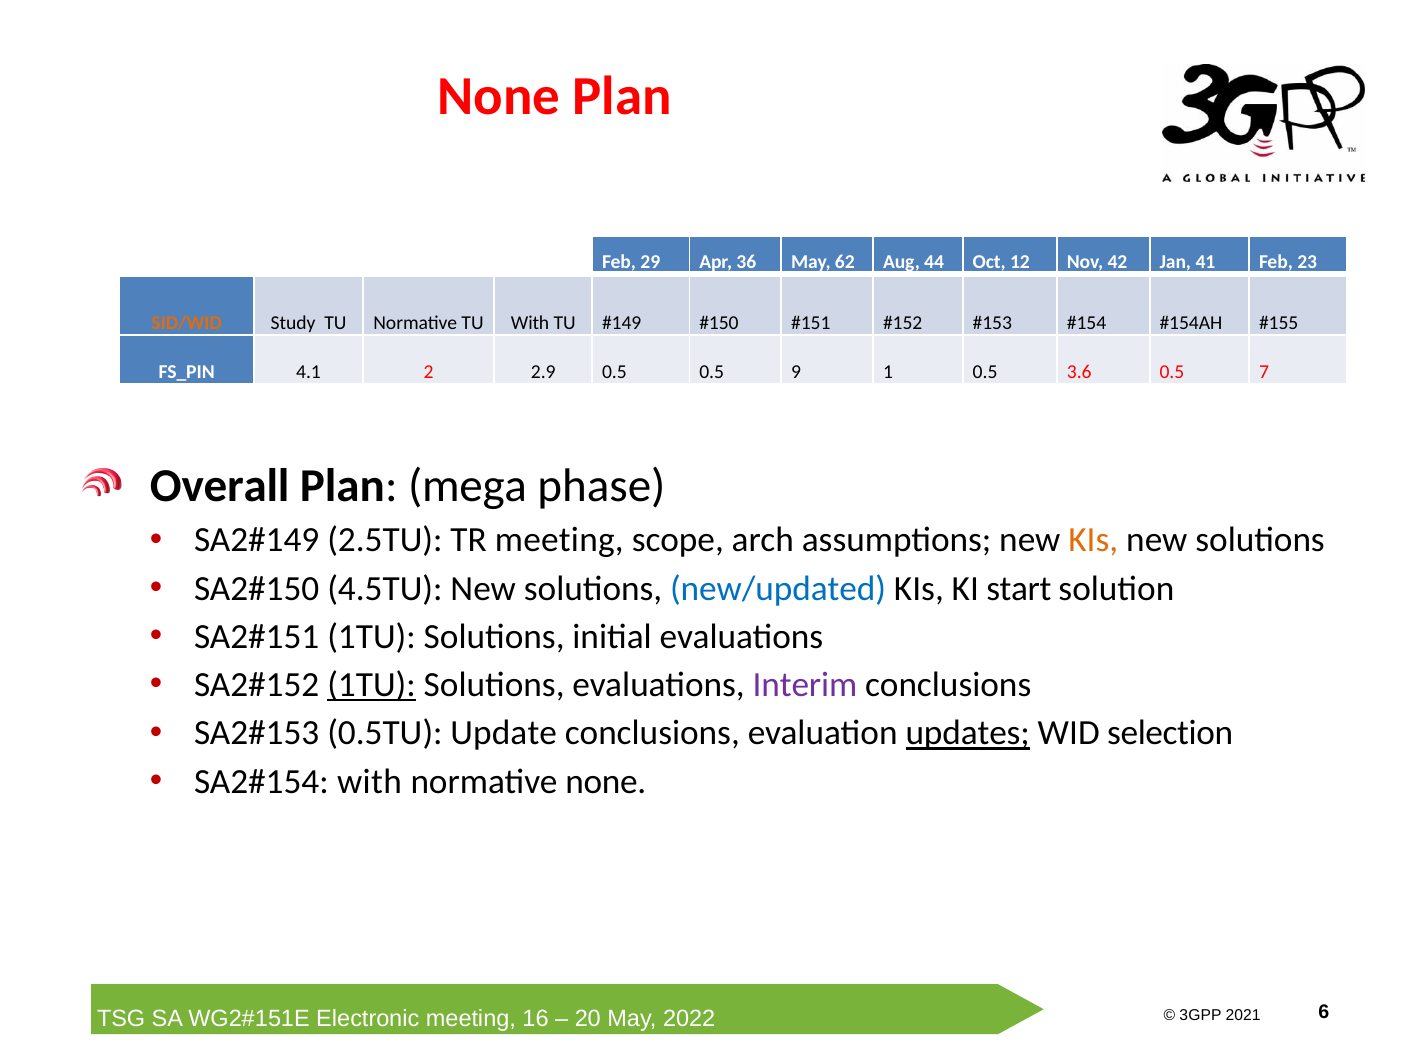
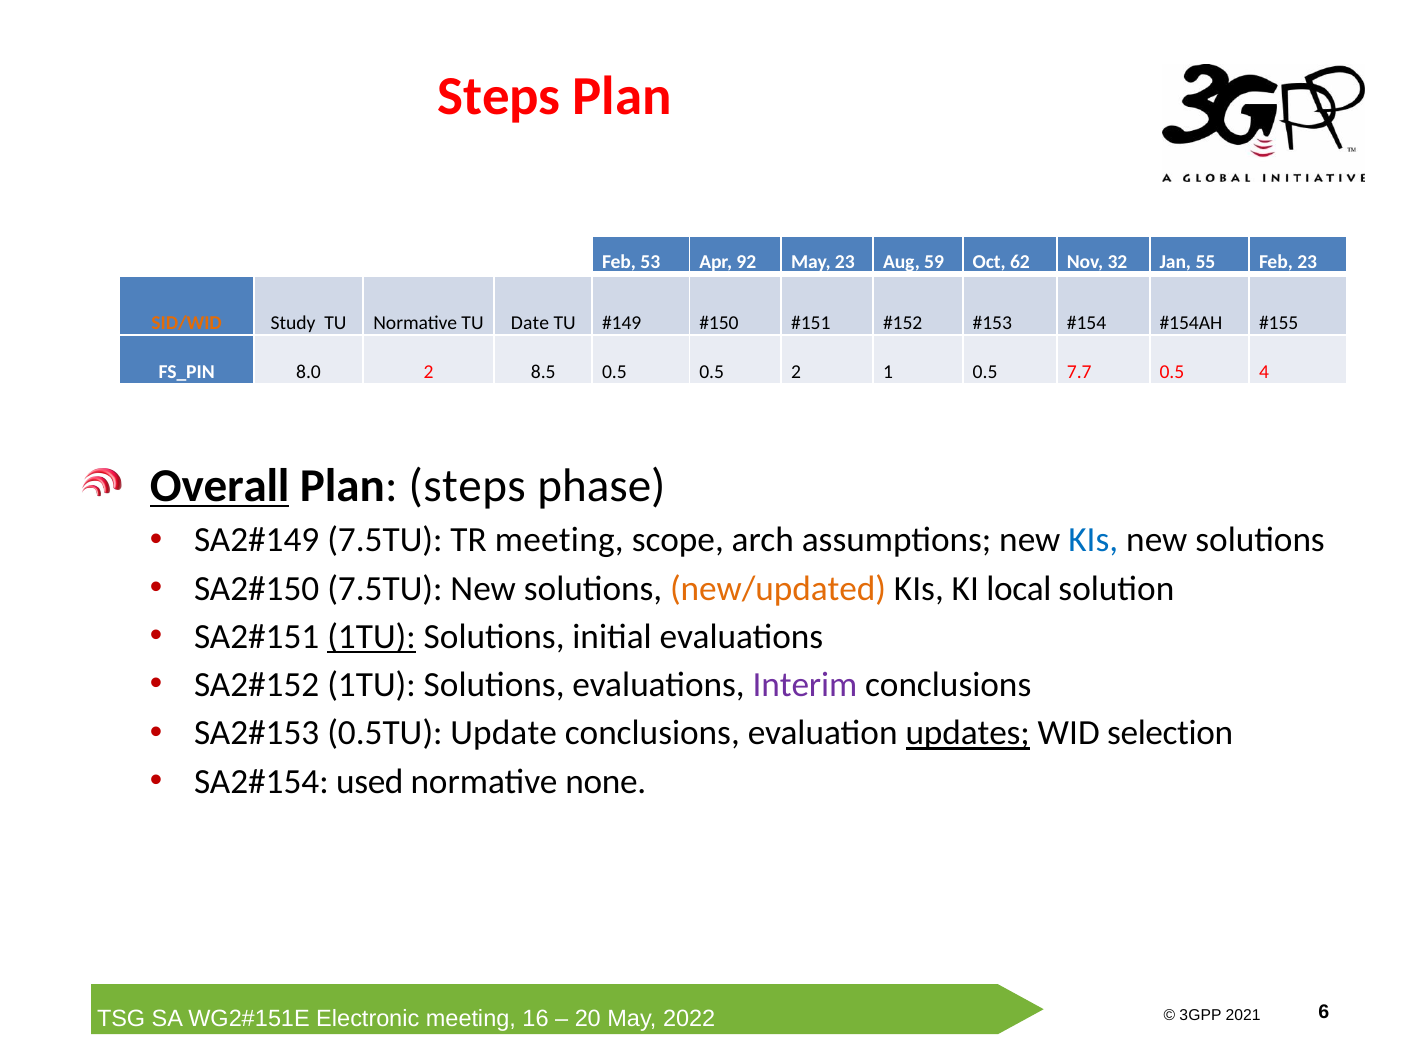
None at (499, 97): None -> Steps
29: 29 -> 53
36: 36 -> 92
May 62: 62 -> 23
44: 44 -> 59
12: 12 -> 62
42: 42 -> 32
41: 41 -> 55
TU With: With -> Date
4.1: 4.1 -> 8.0
2.9: 2.9 -> 8.5
0.5 9: 9 -> 2
3.6: 3.6 -> 7.7
7: 7 -> 4
Overall underline: none -> present
Plan mega: mega -> steps
2.5TU at (385, 540): 2.5TU -> 7.5TU
KIs at (1093, 540) colour: orange -> blue
4.5TU at (385, 589): 4.5TU -> 7.5TU
new/updated colour: blue -> orange
start: start -> local
1TU at (372, 637) underline: none -> present
1TU at (372, 685) underline: present -> none
with at (369, 782): with -> used
